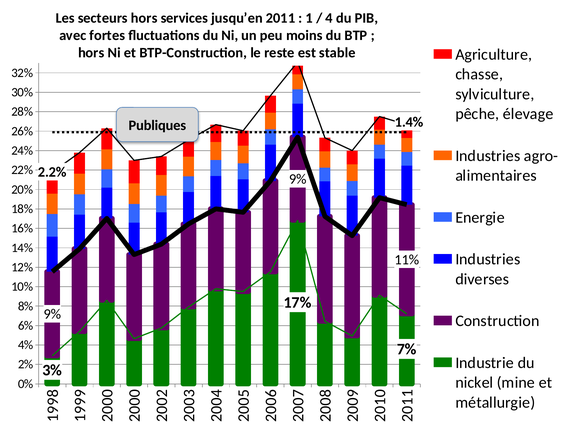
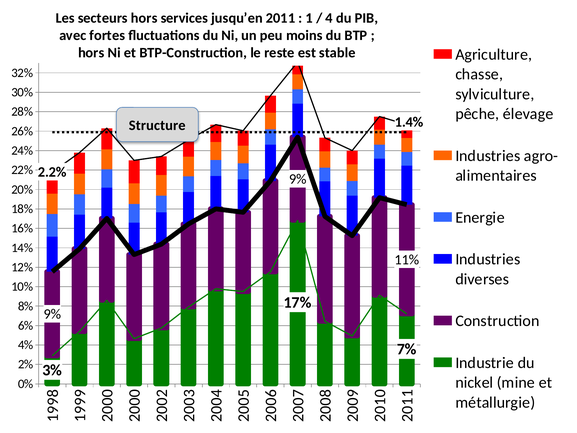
Publiques: Publiques -> Structure
